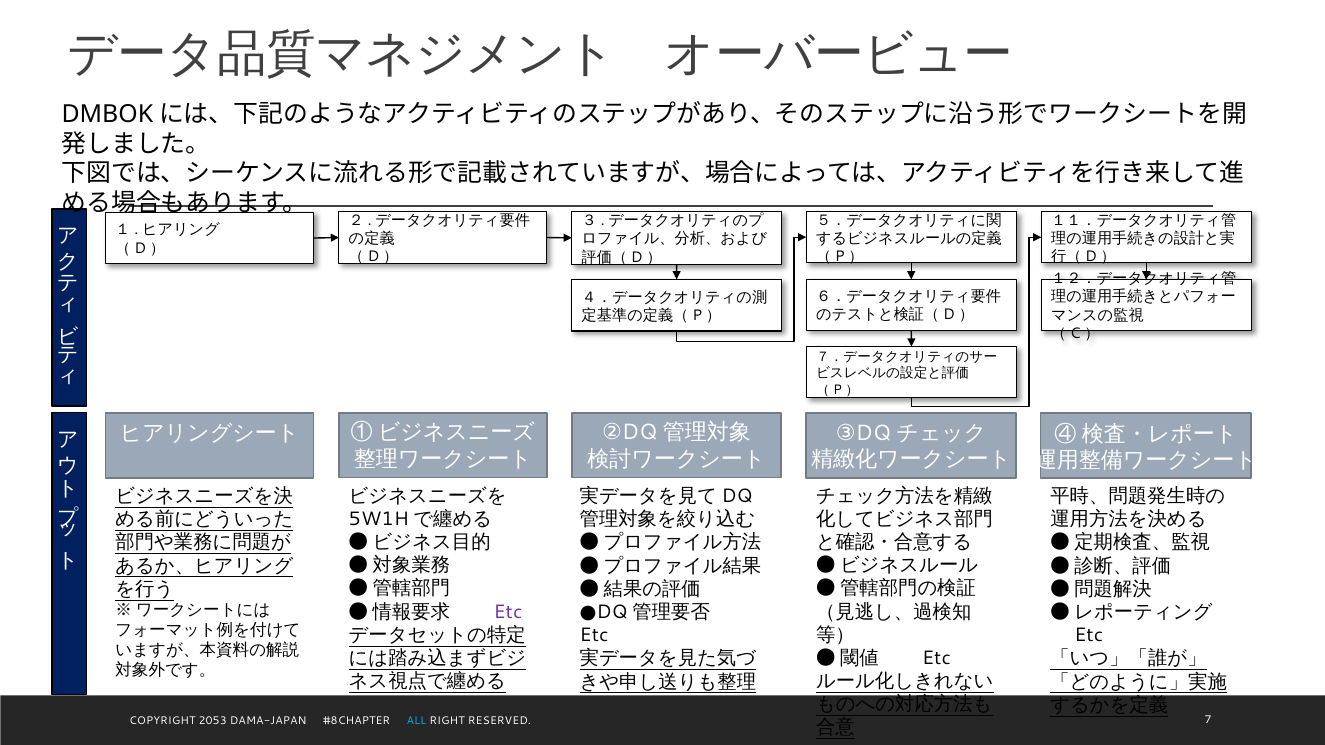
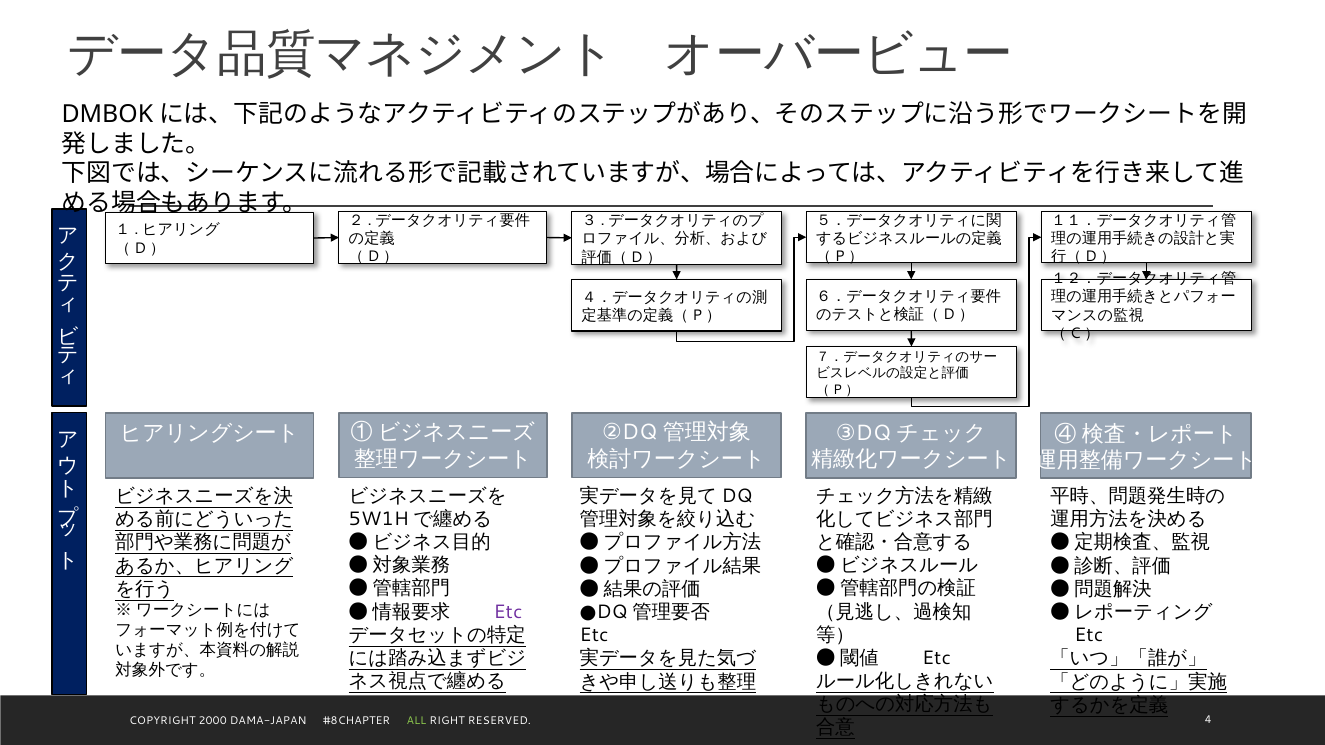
2053: 2053 -> 2000
ALL colour: light blue -> light green
7: 7 -> 4
